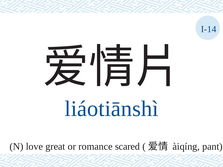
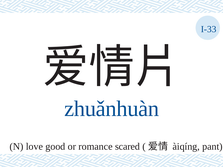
I-14: I-14 -> I-33
liáotiānshì: liáotiānshì -> zhuǎnhuàn
great: great -> good
